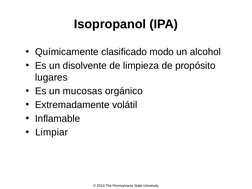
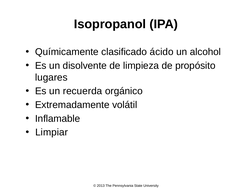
modo: modo -> ácido
mucosas: mucosas -> recuerda
